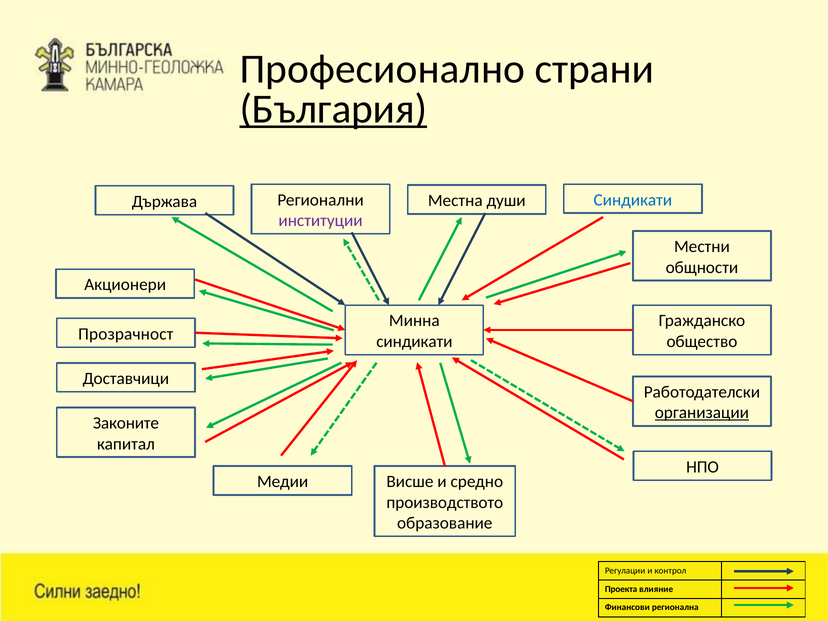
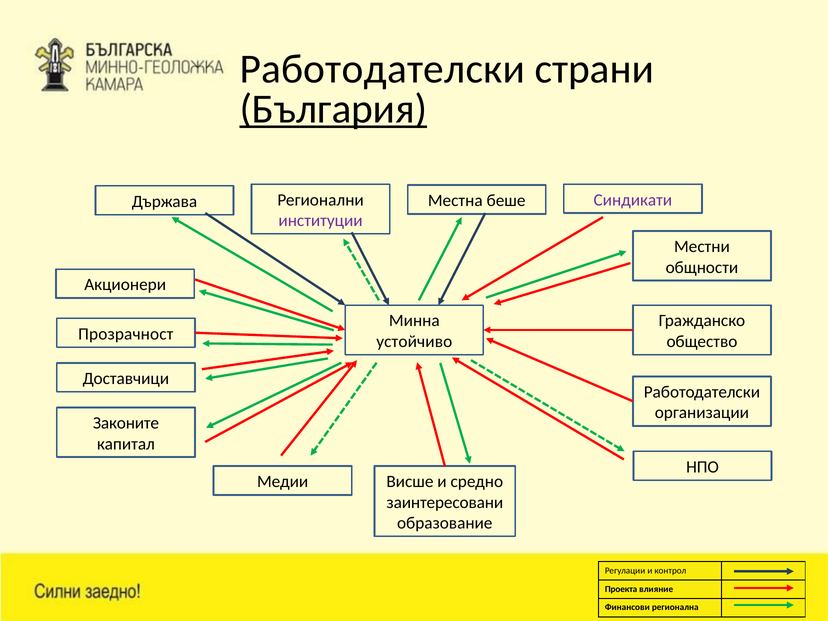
Професионално at (382, 69): Професионално -> Работодателски
Синдикати at (633, 200) colour: blue -> purple
души: души -> беше
синдикати at (414, 341): синдикати -> устойчиво
организации underline: present -> none
производството: производството -> заинтересовани
